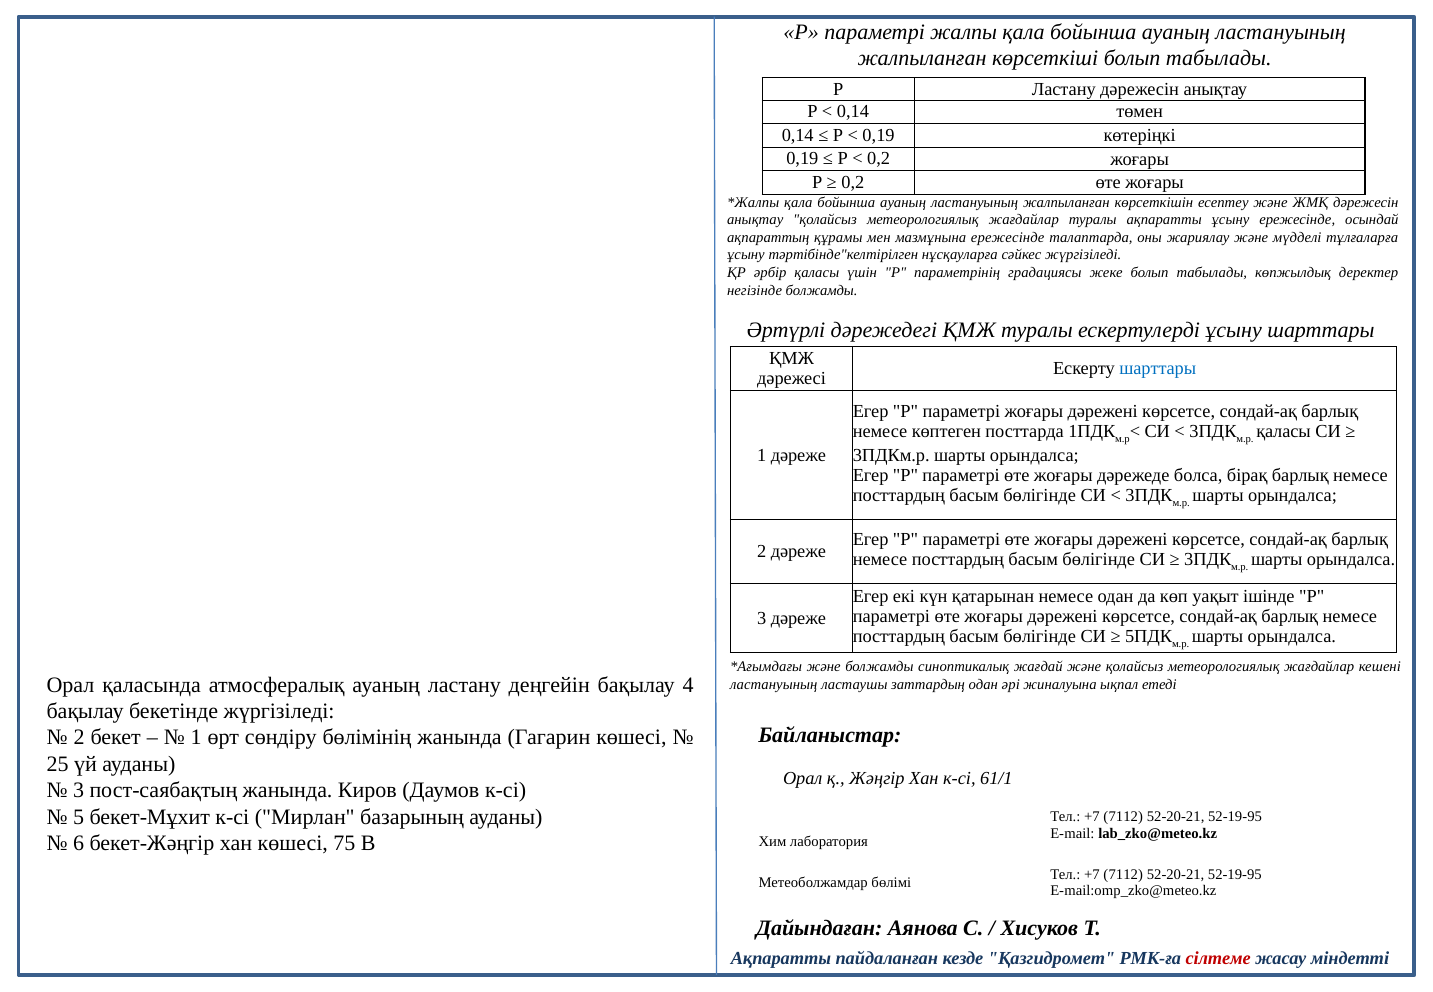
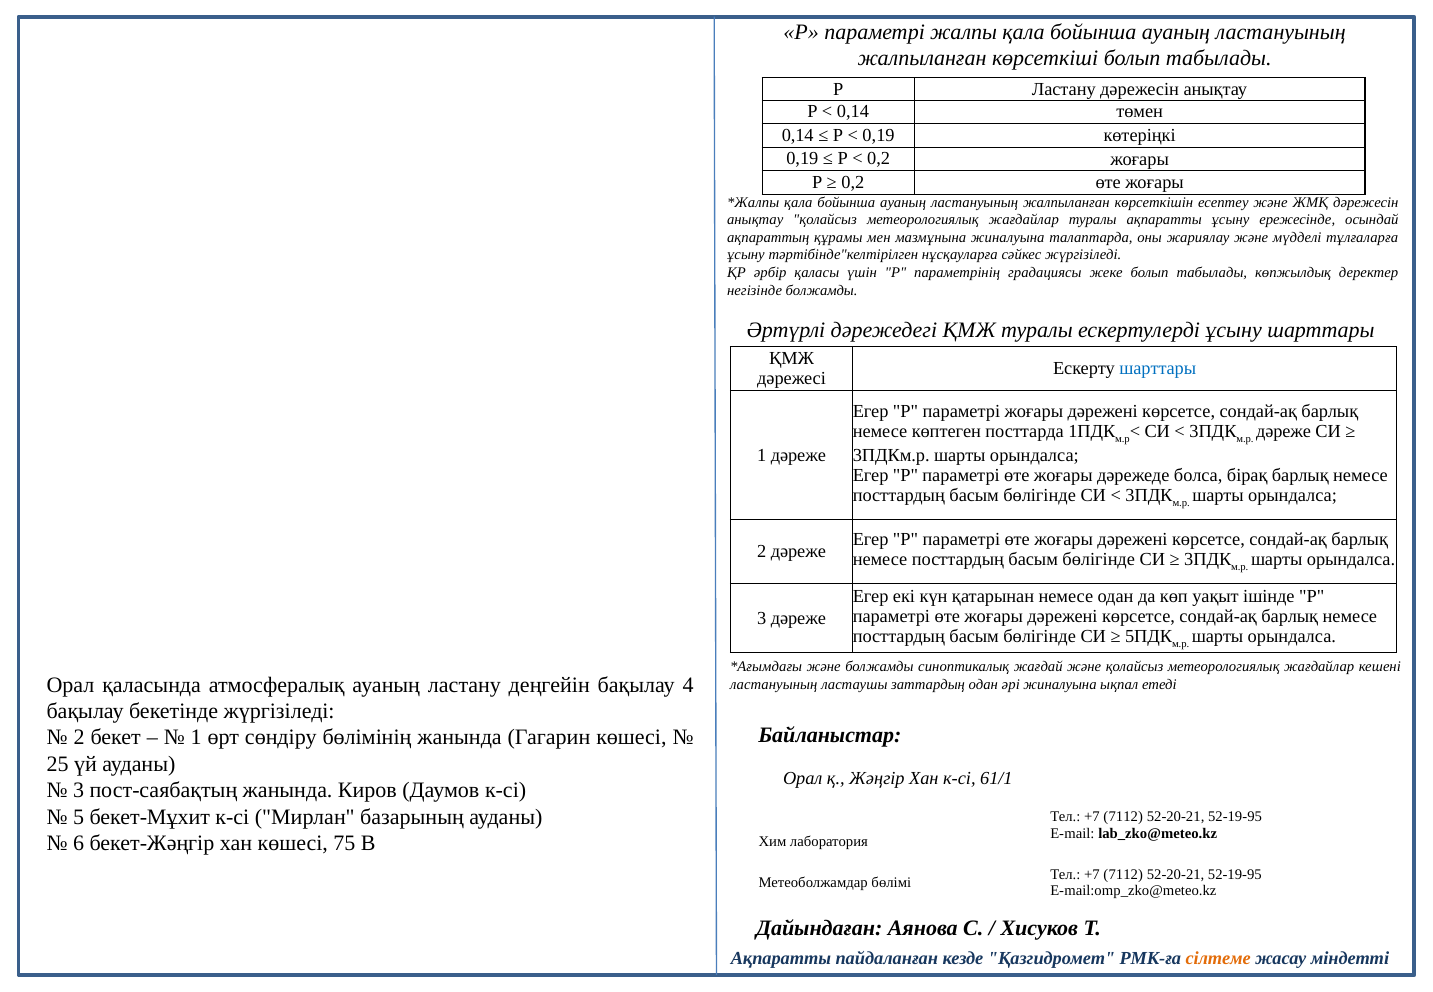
мазмұнына ережесінде: ережесінде -> жиналуына
қаласы at (1284, 432): қаласы -> дәреже
сілтеме colour: red -> orange
